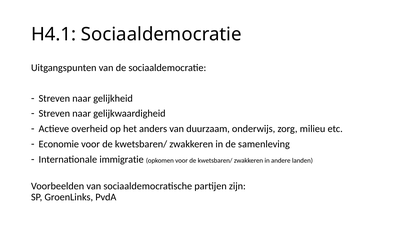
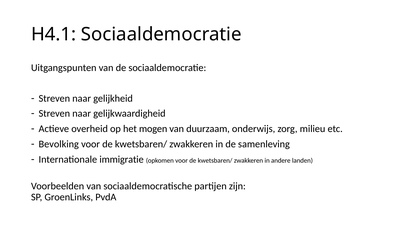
anders: anders -> mogen
Economie: Economie -> Bevolking
